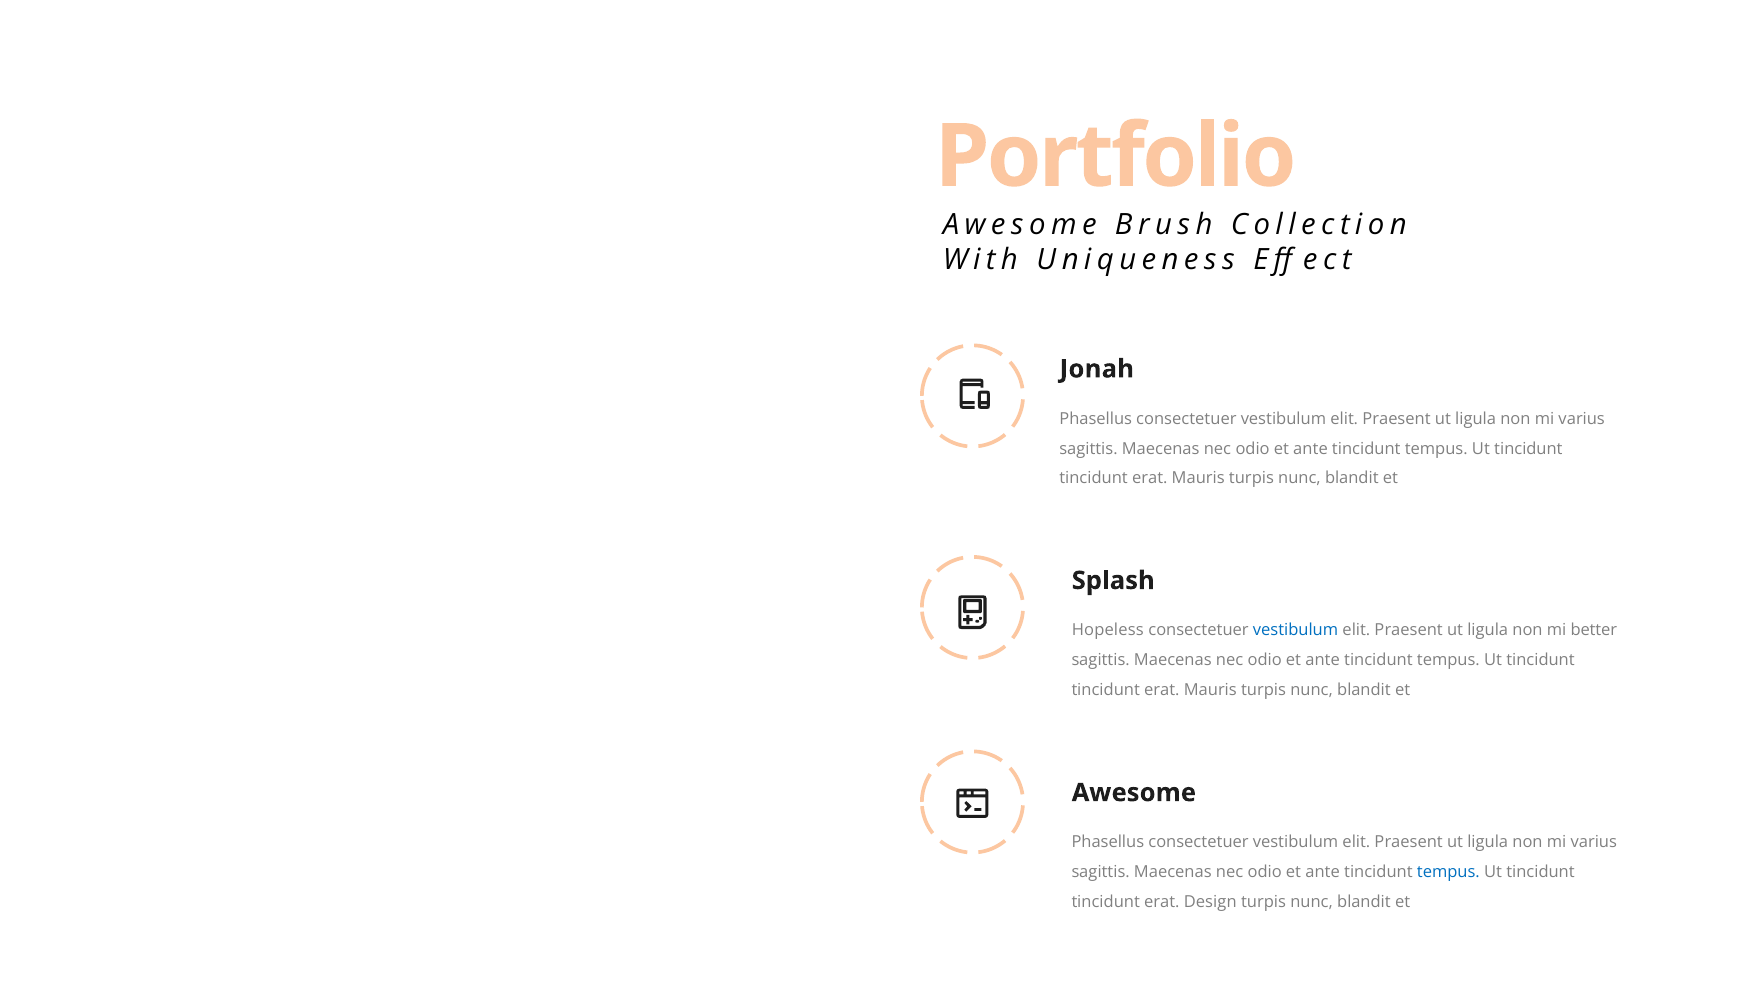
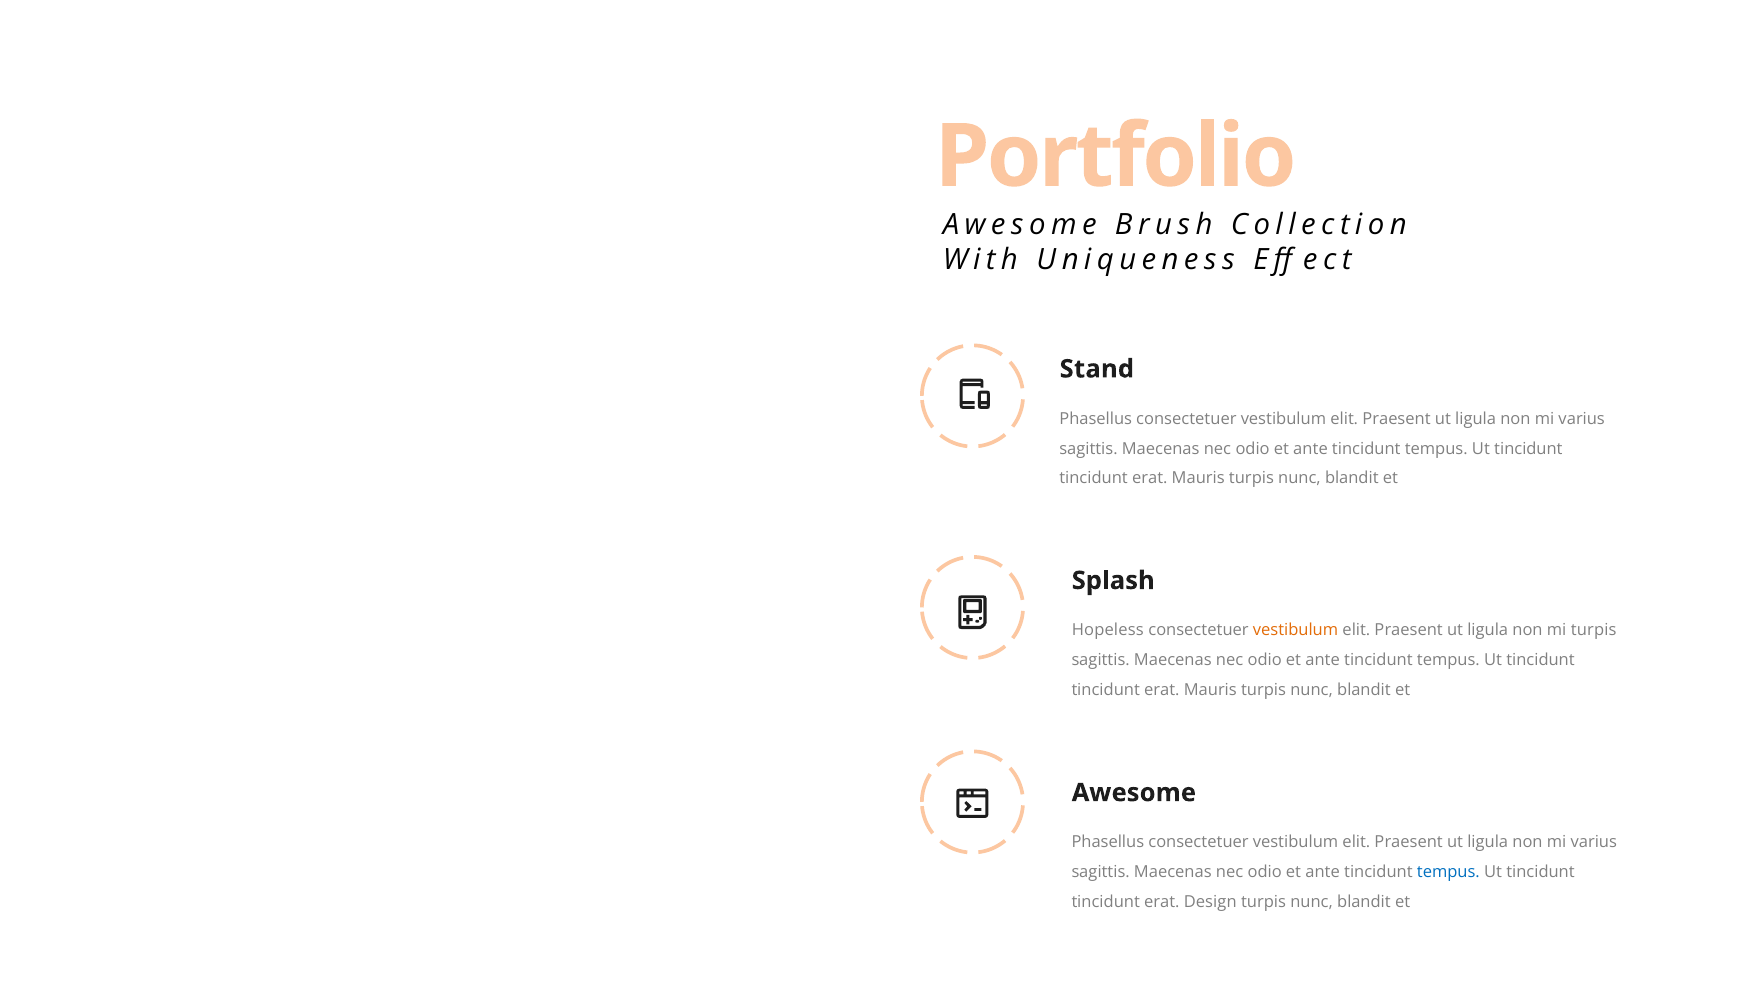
Jonah: Jonah -> Stand
vestibulum at (1296, 630) colour: blue -> orange
mi better: better -> turpis
